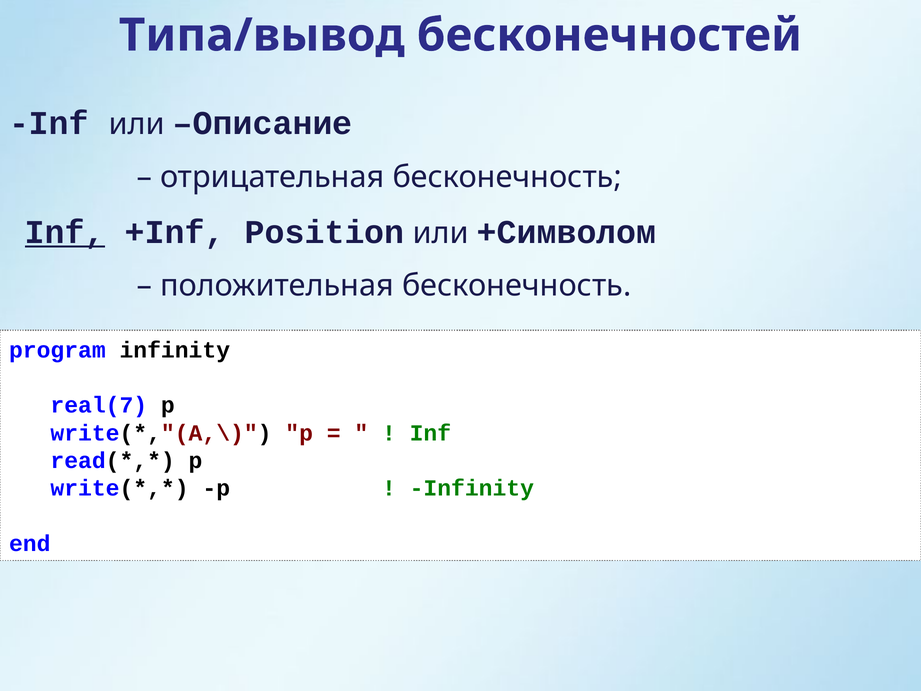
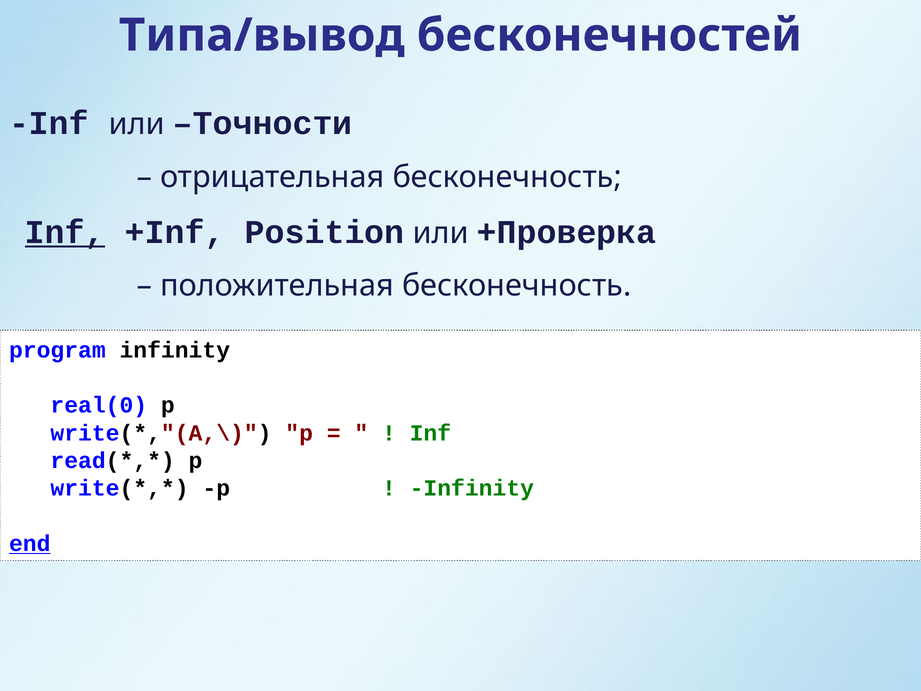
Описание: Описание -> Точности
+Символом: +Символом -> +Проверка
real(7: real(7 -> real(0
end underline: none -> present
